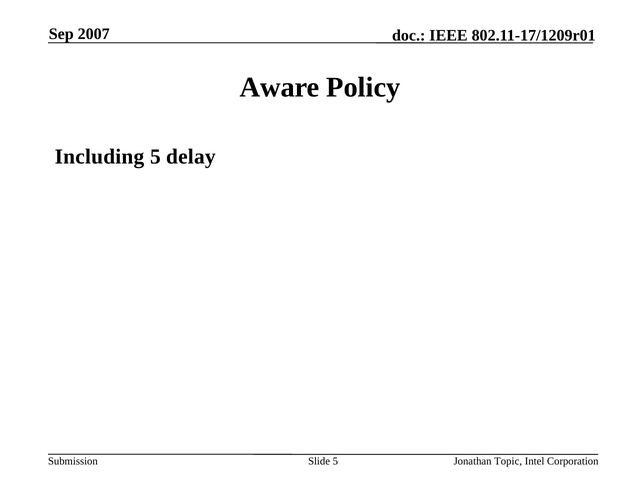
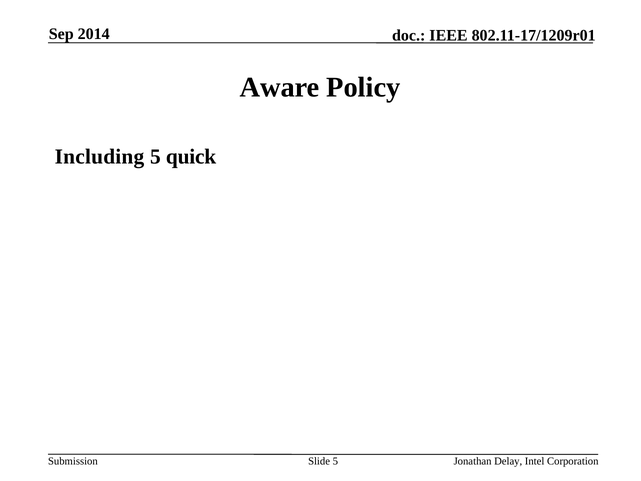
2007: 2007 -> 2014
delay: delay -> quick
Topic: Topic -> Delay
